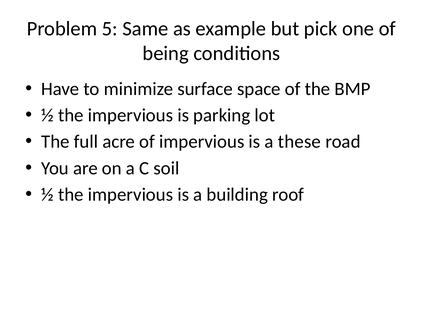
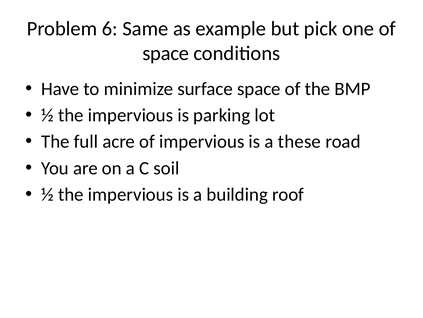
5: 5 -> 6
being at (166, 53): being -> space
